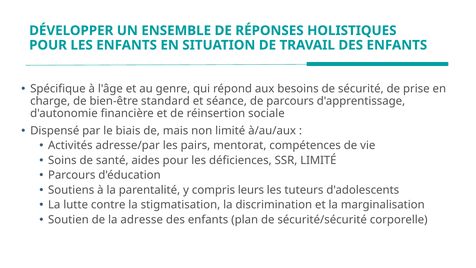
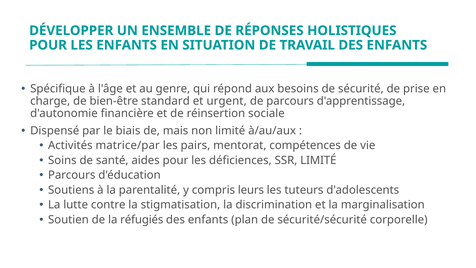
séance: séance -> urgent
adresse/par: adresse/par -> matrice/par
adresse: adresse -> réfugiés
